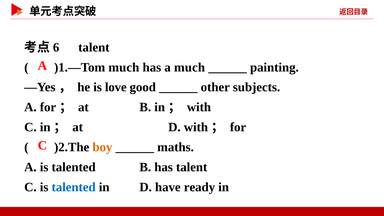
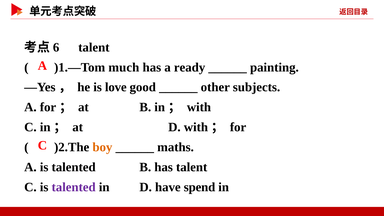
a much: much -> ready
talented at (74, 187) colour: blue -> purple
ready: ready -> spend
